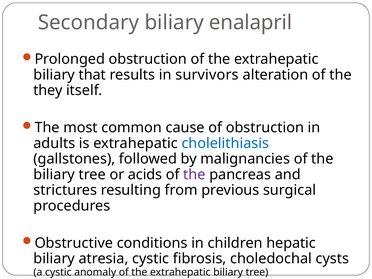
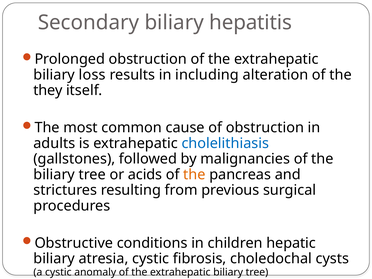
enalapril: enalapril -> hepatitis
that: that -> loss
survivors: survivors -> including
the at (194, 175) colour: purple -> orange
